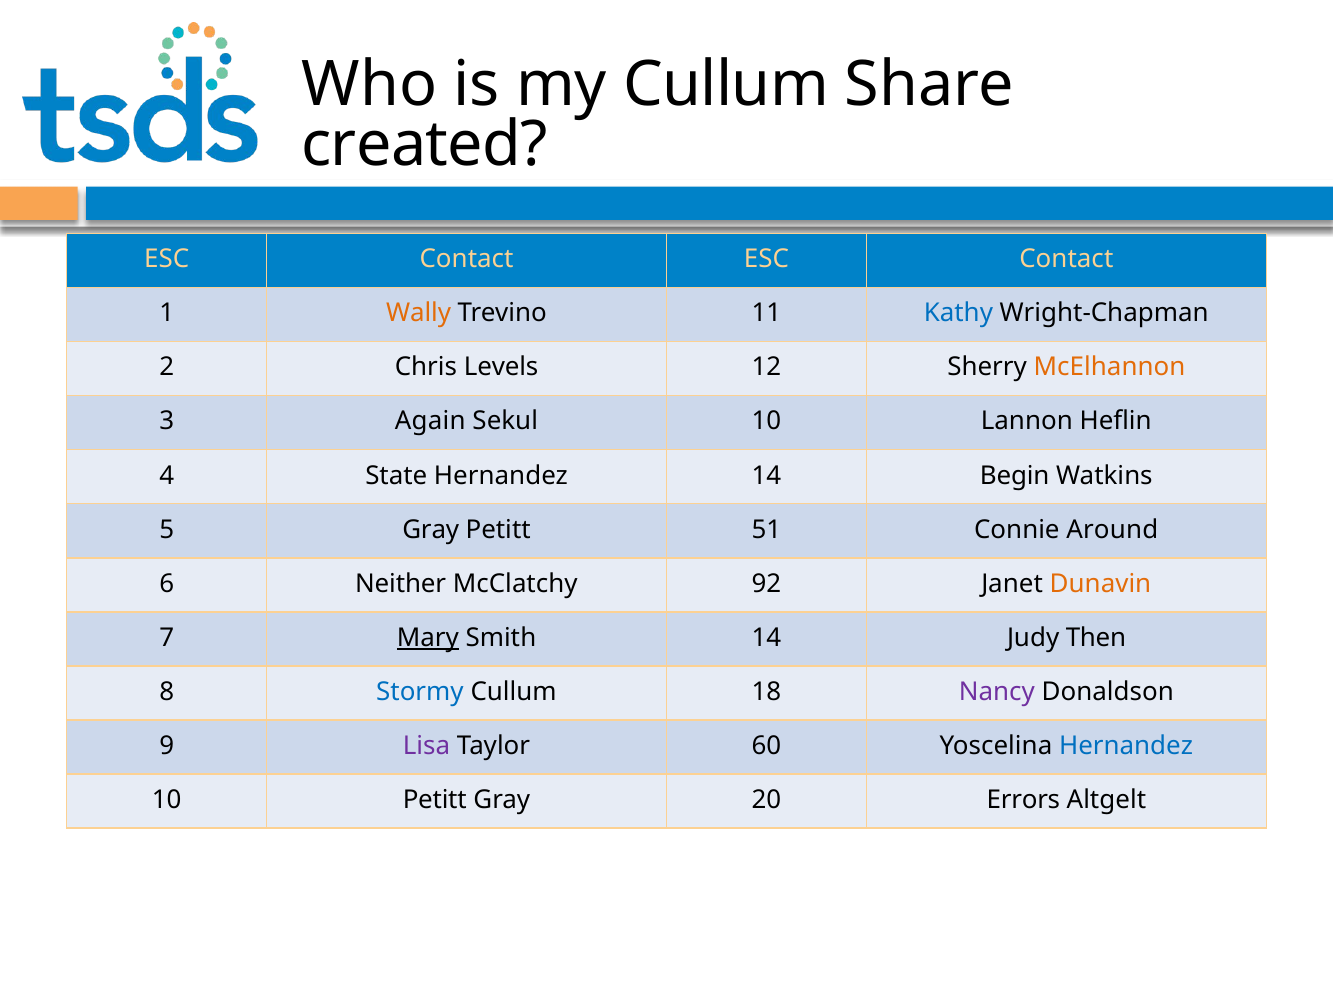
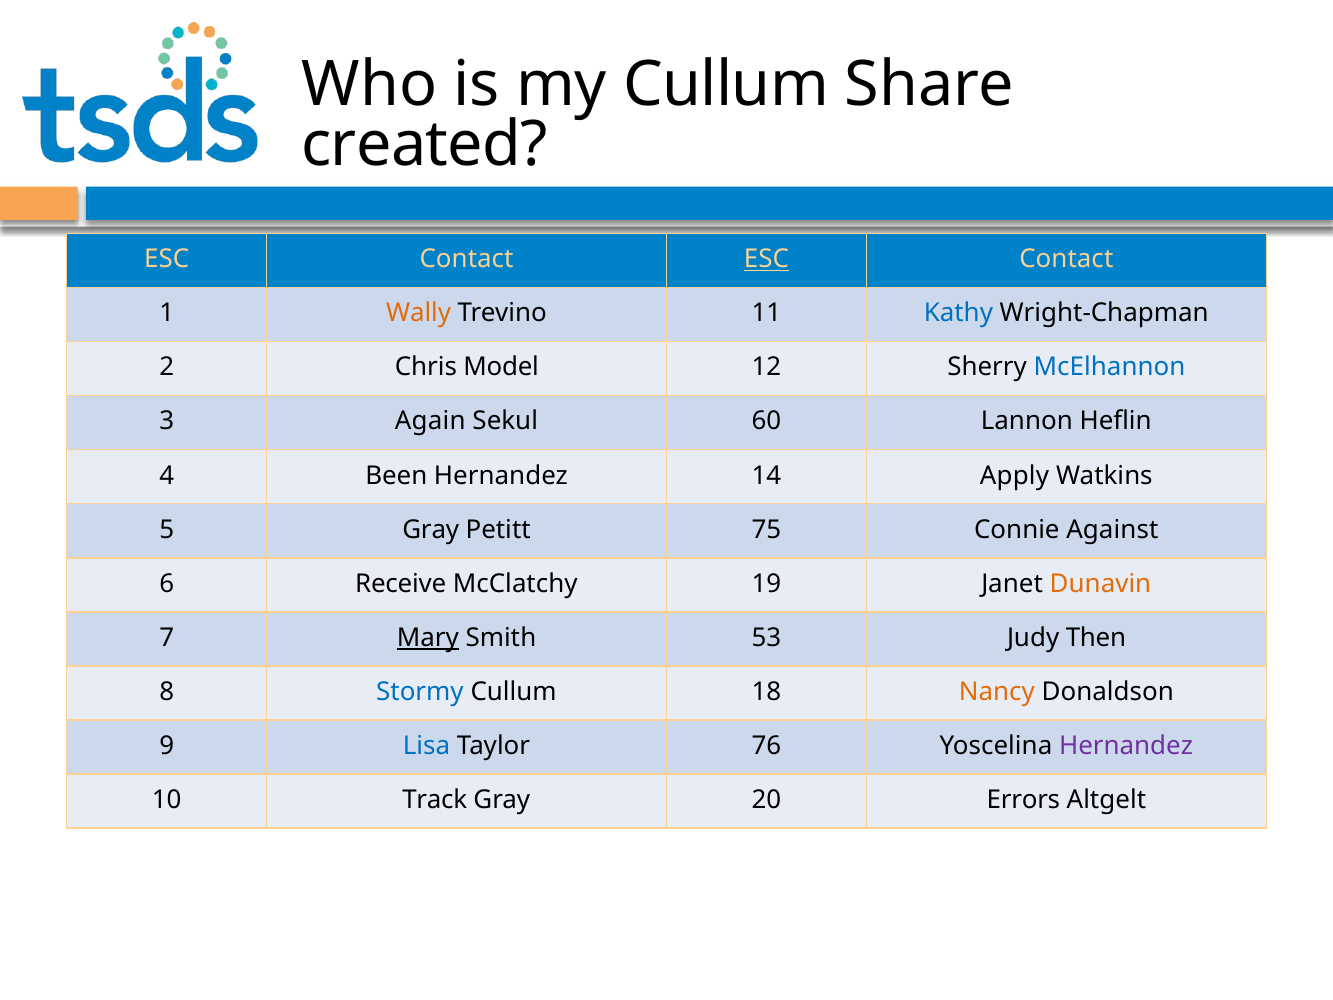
ESC at (766, 259) underline: none -> present
Levels: Levels -> Model
McElhannon colour: orange -> blue
Sekul 10: 10 -> 60
State: State -> Been
Begin: Begin -> Apply
51: 51 -> 75
Around: Around -> Against
Neither: Neither -> Receive
92: 92 -> 19
Smith 14: 14 -> 53
Nancy colour: purple -> orange
Lisa colour: purple -> blue
60: 60 -> 76
Hernandez at (1126, 746) colour: blue -> purple
10 Petitt: Petitt -> Track
